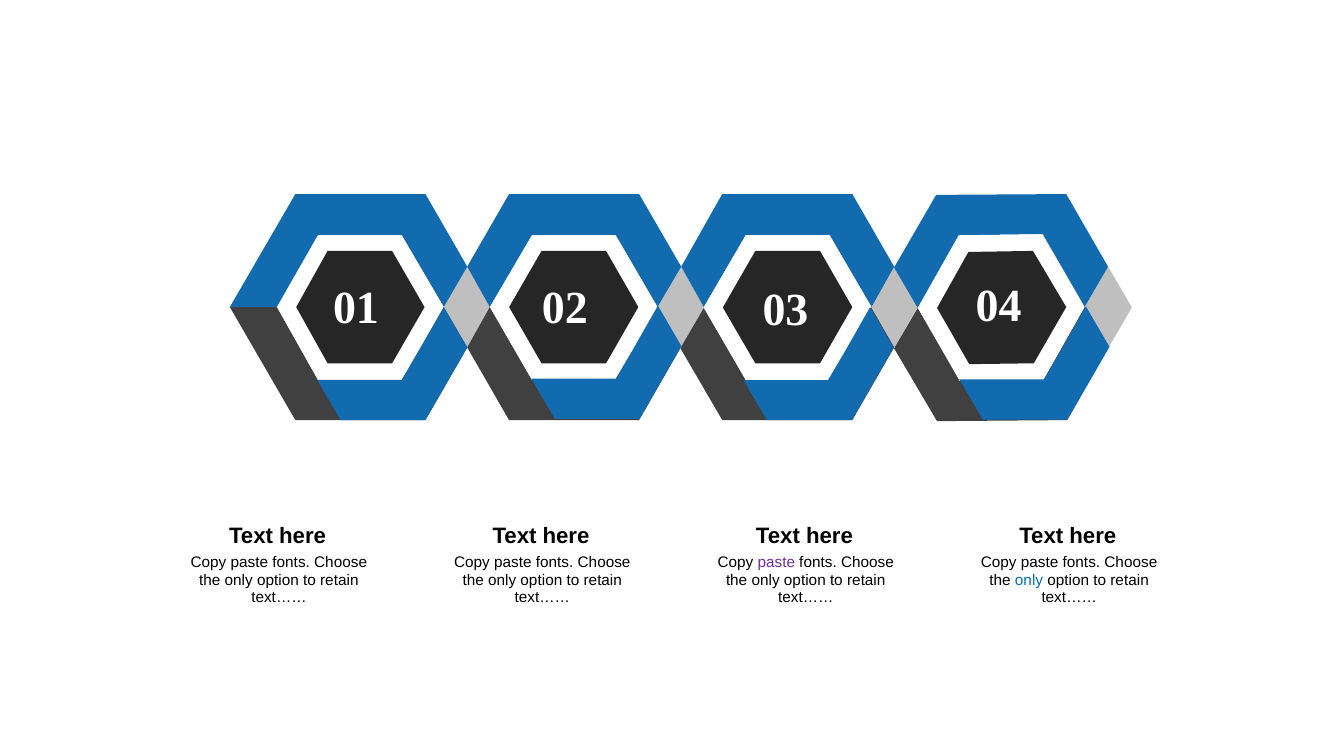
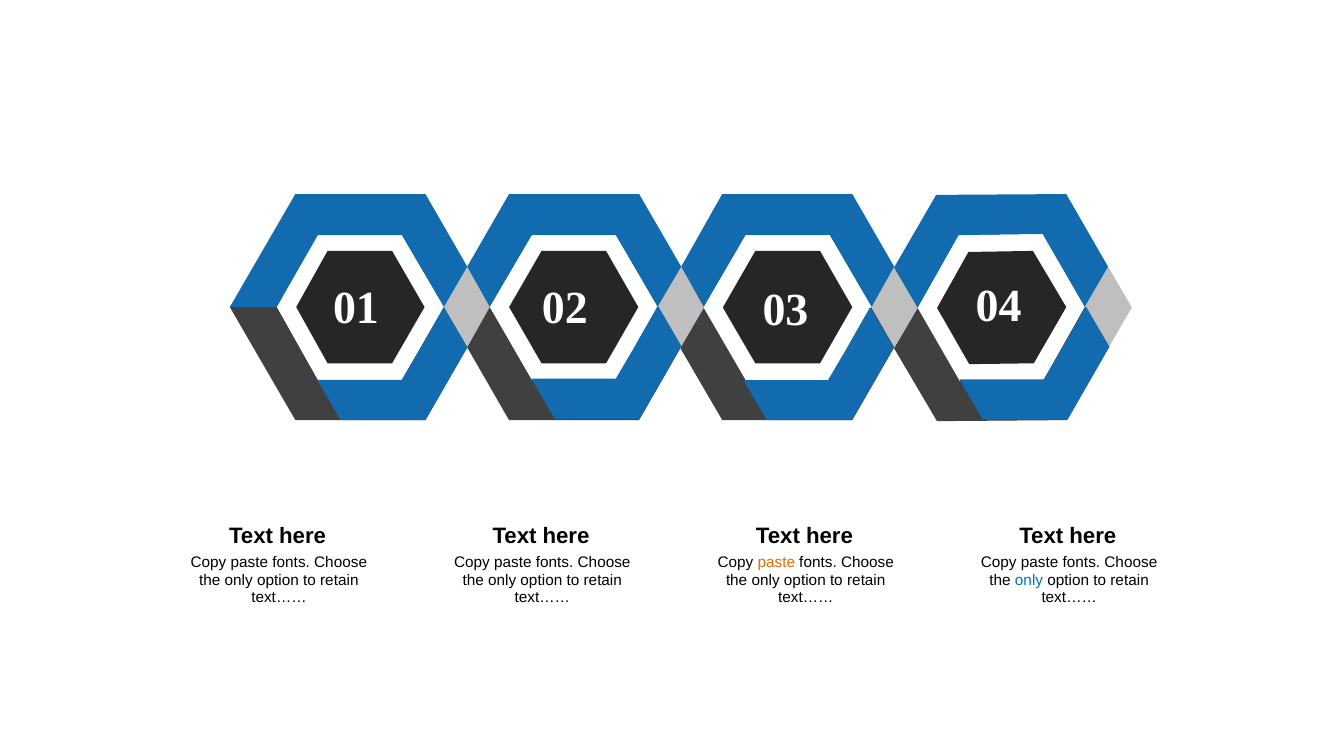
paste at (776, 562) colour: purple -> orange
